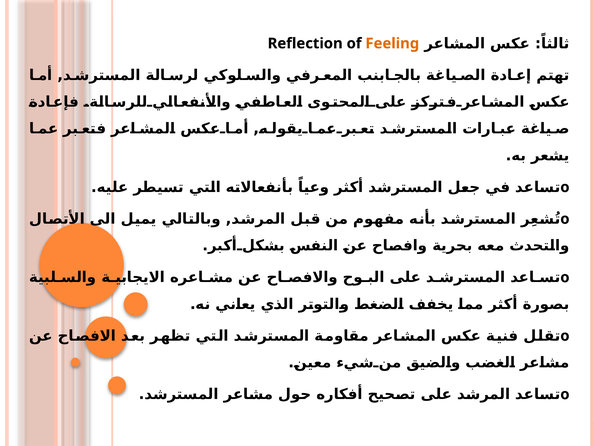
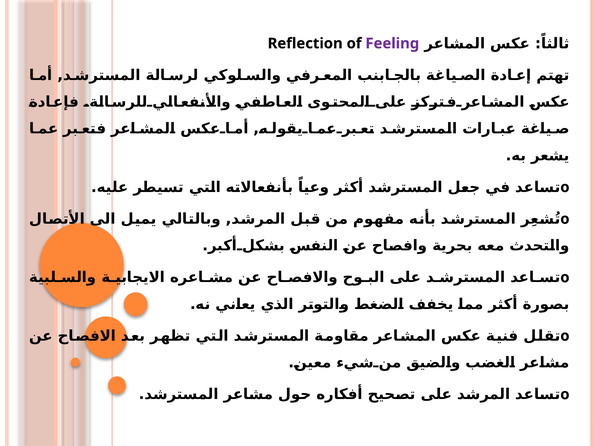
Feeling colour: orange -> purple
